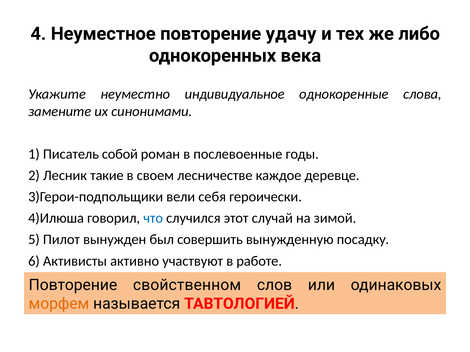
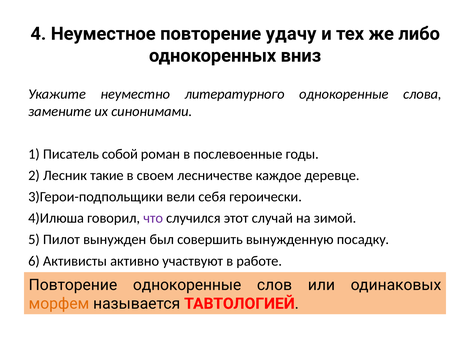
века: века -> вниз
индивидуальное: индивидуальное -> литературного
что colour: blue -> purple
Повторение свойственном: свойственном -> однокоренные
